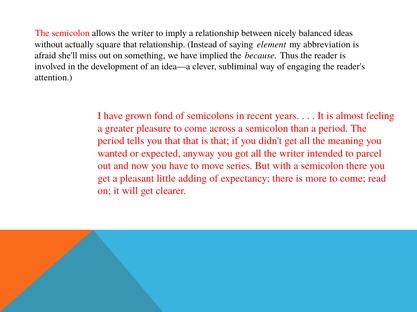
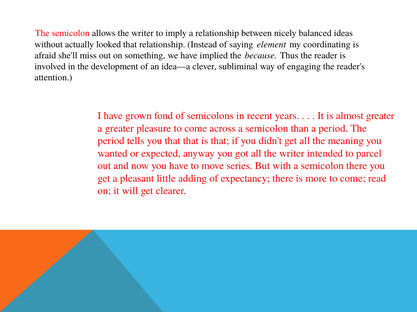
square: square -> looked
abbreviation: abbreviation -> coordinating
almost feeling: feeling -> greater
